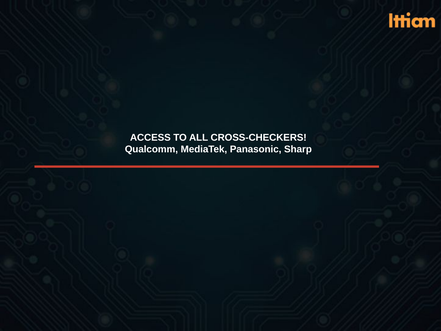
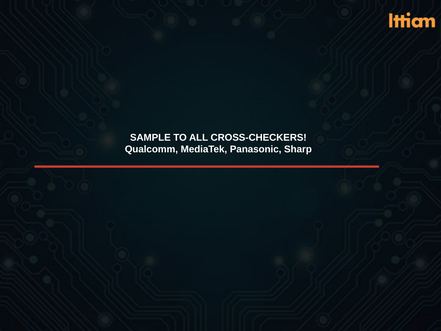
ACCESS: ACCESS -> SAMPLE
